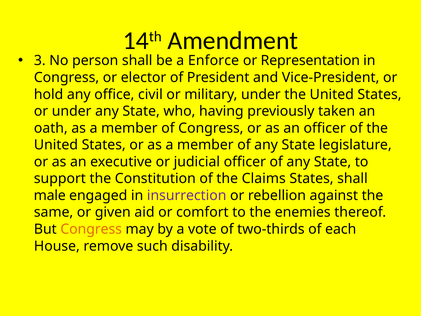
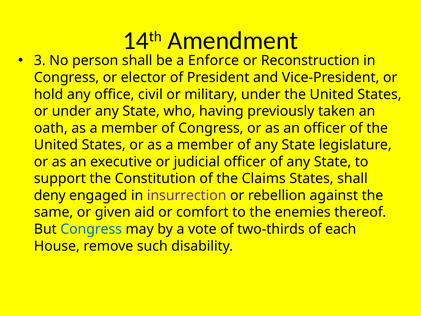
Representation: Representation -> Reconstruction
male: male -> deny
Congress at (91, 229) colour: orange -> blue
